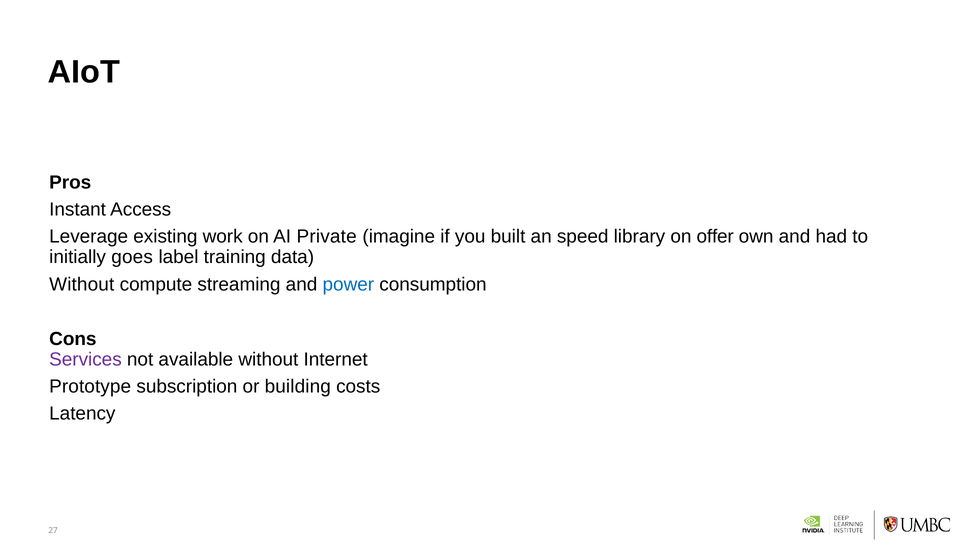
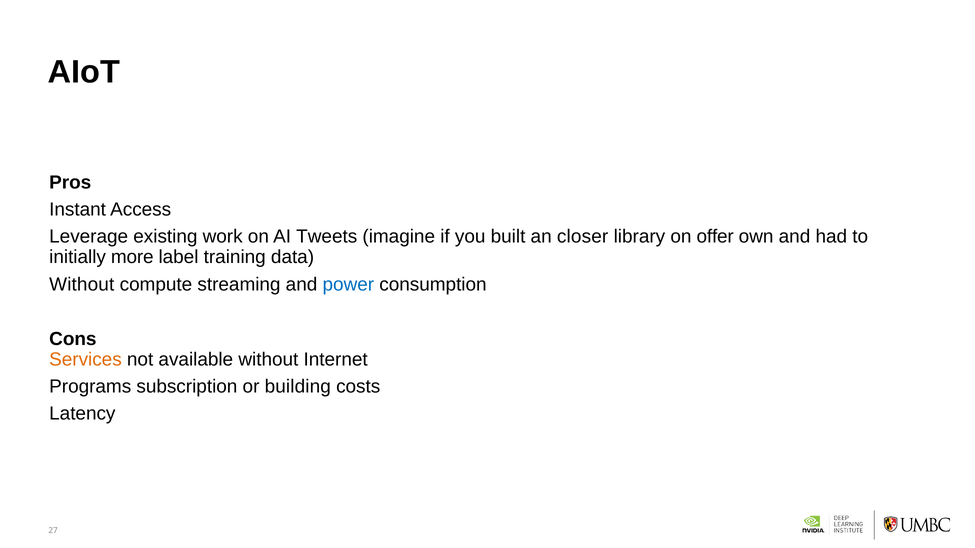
Private: Private -> Tweets
speed: speed -> closer
goes: goes -> more
Services colour: purple -> orange
Prototype: Prototype -> Programs
